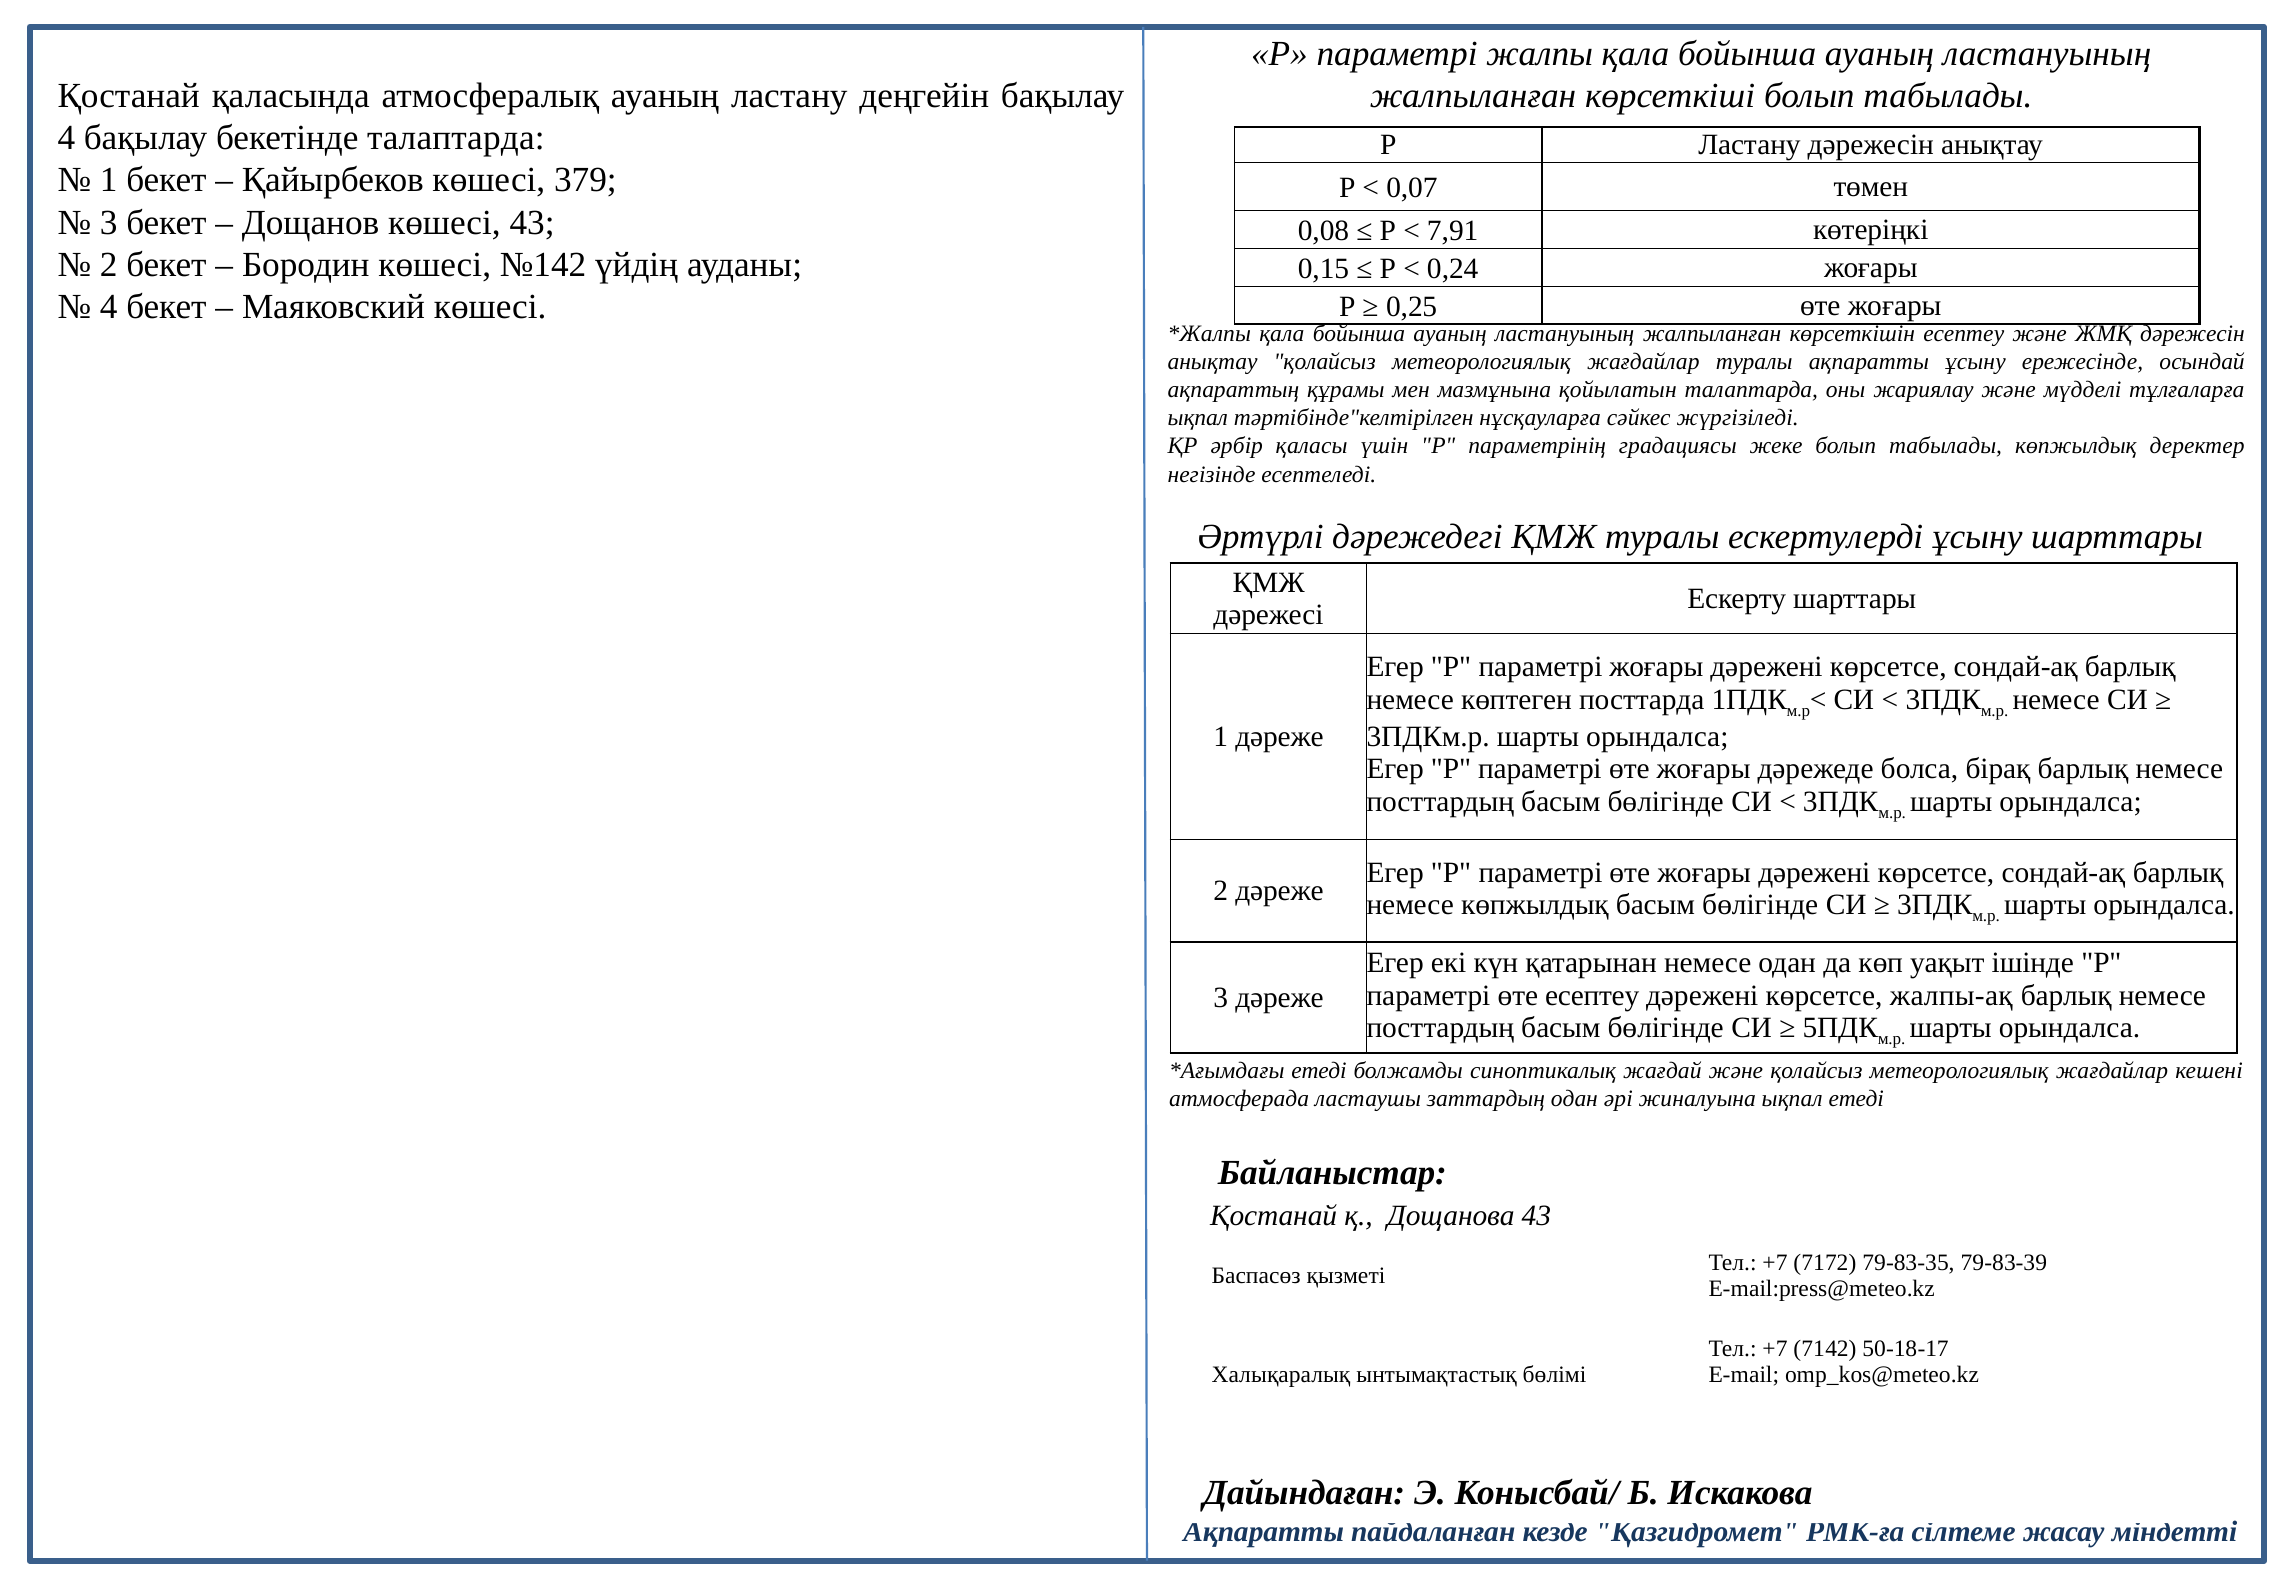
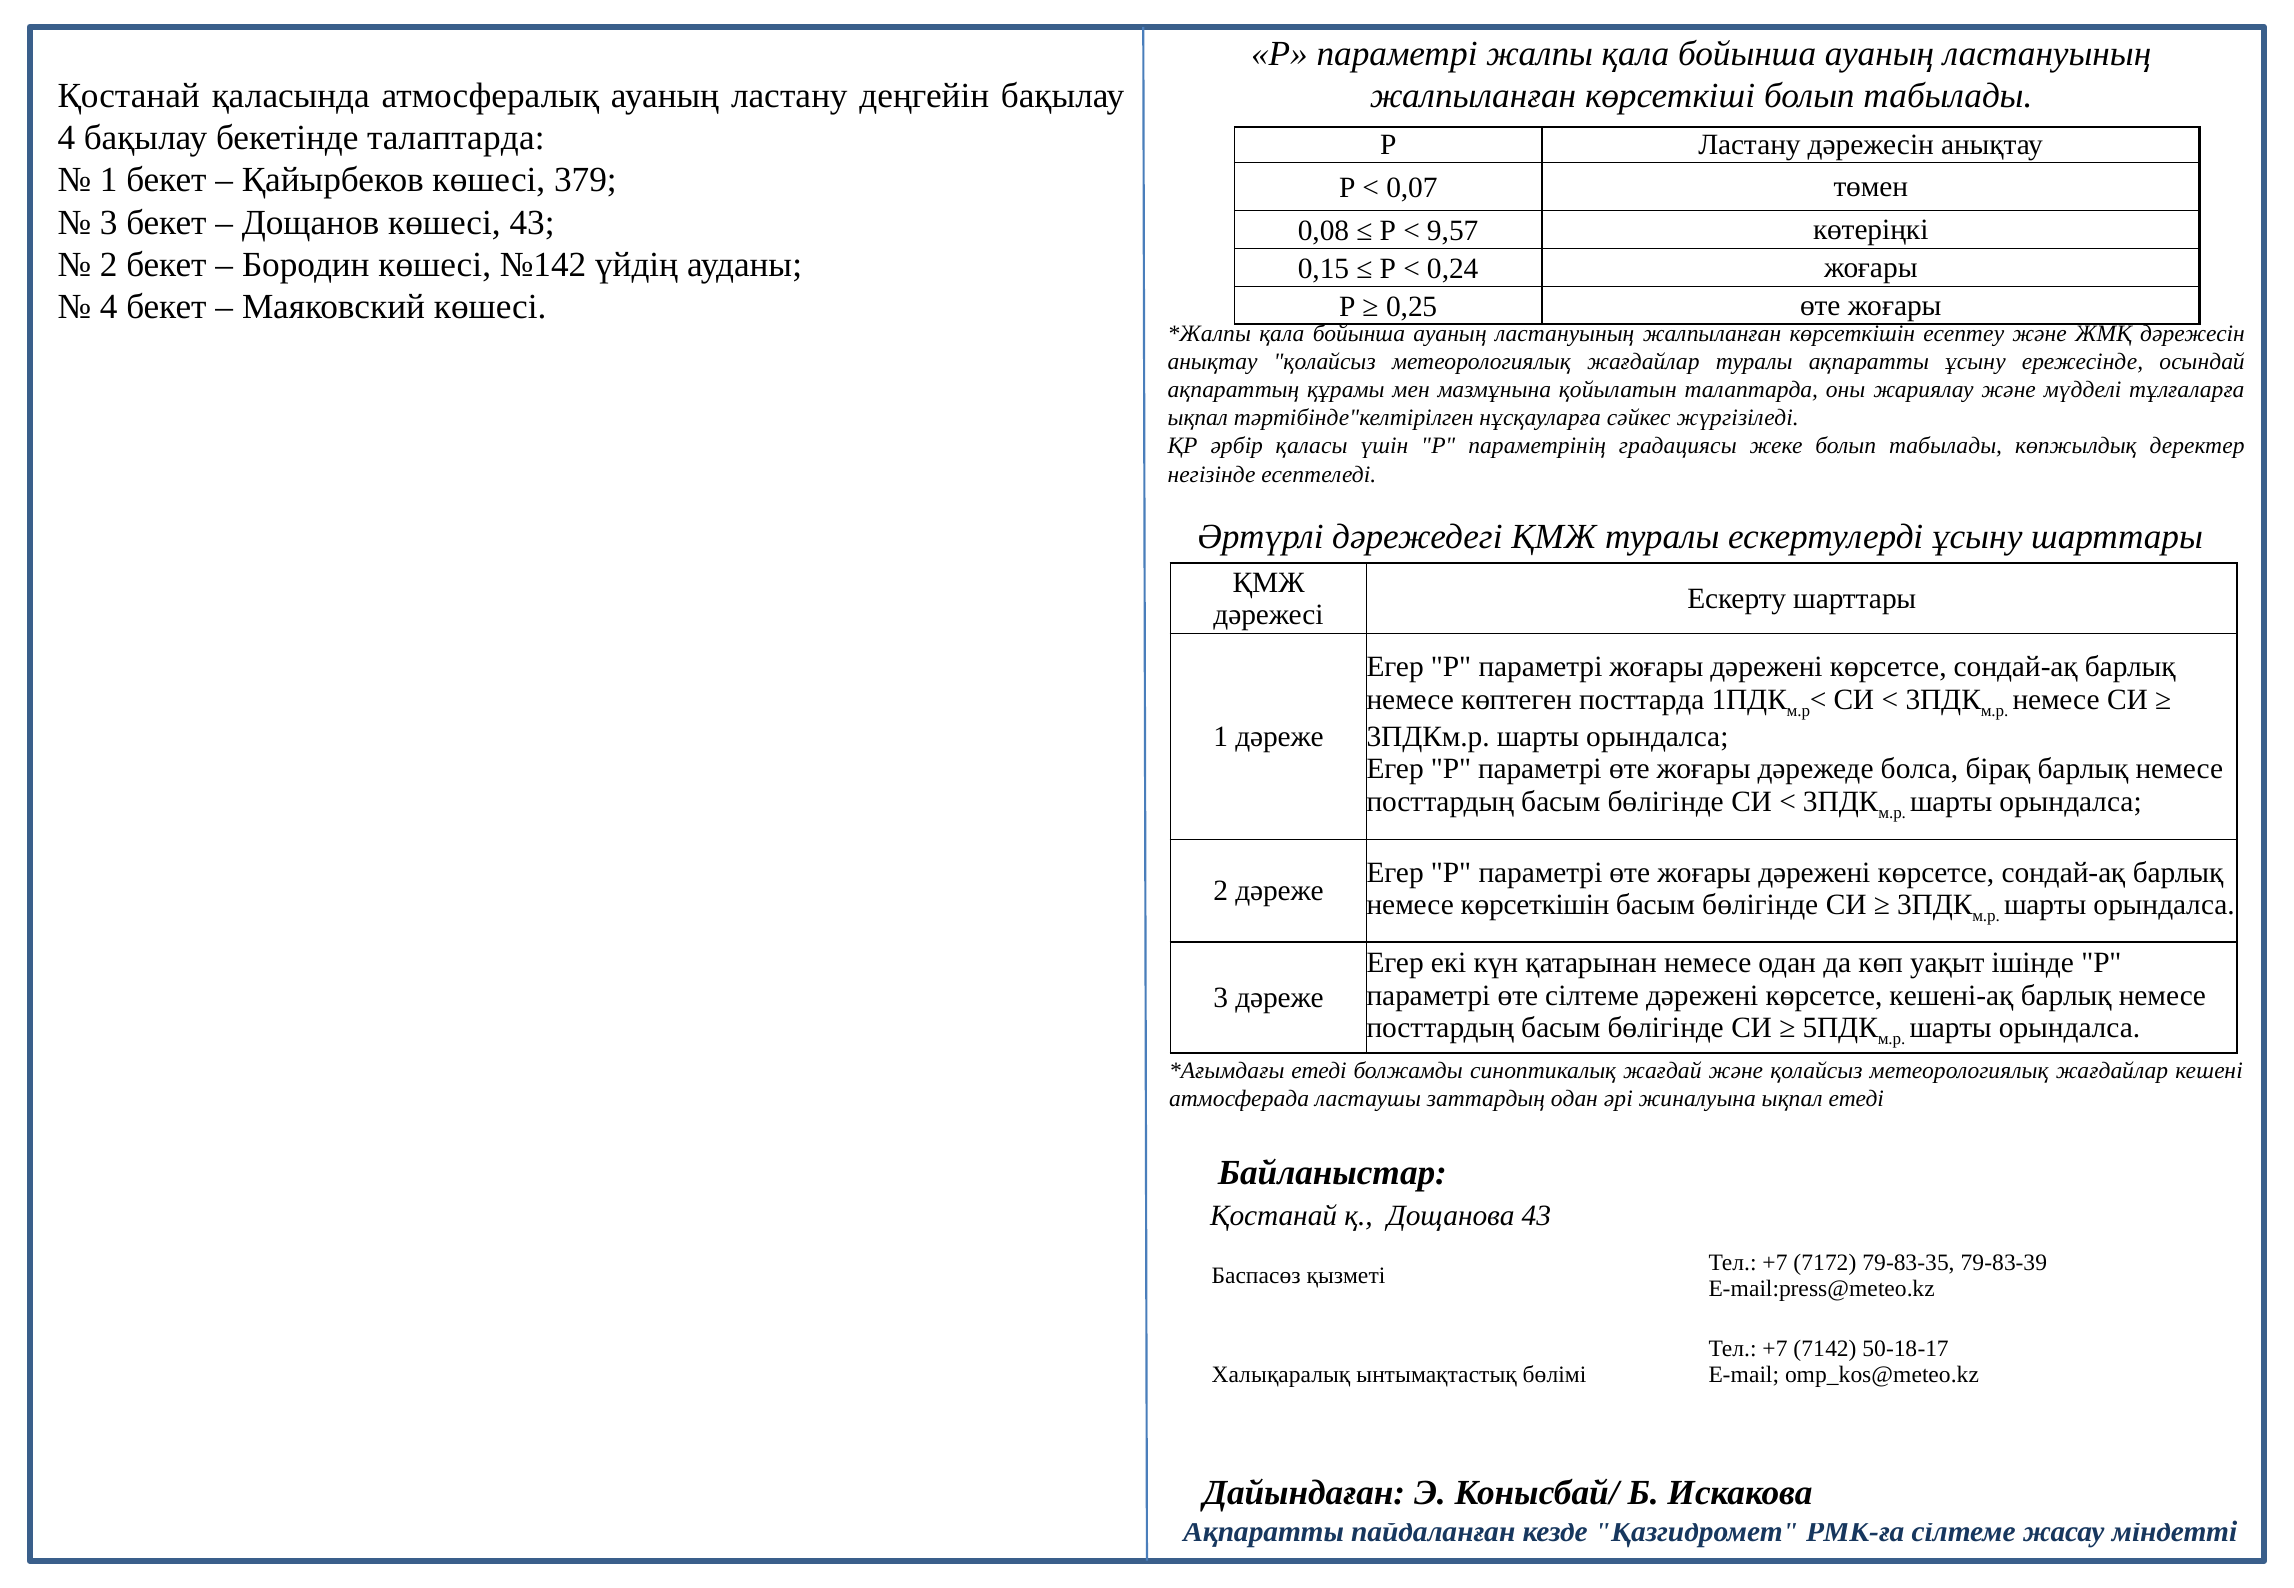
7,91: 7,91 -> 9,57
немесе көпжылдық: көпжылдық -> көрсеткішін
өте есептеу: есептеу -> сілтеме
жалпы-ақ: жалпы-ақ -> кешені-ақ
